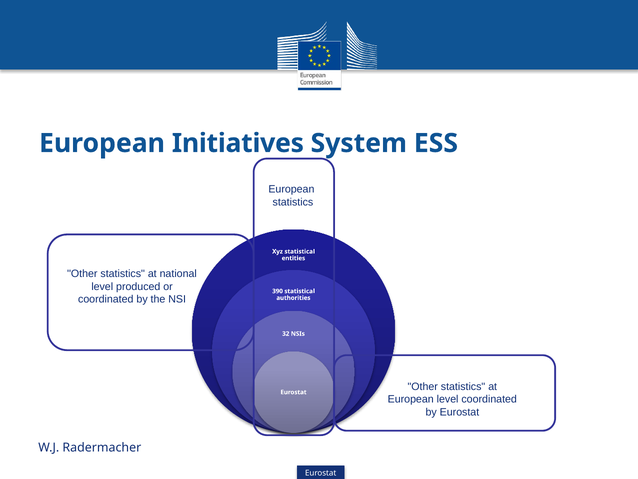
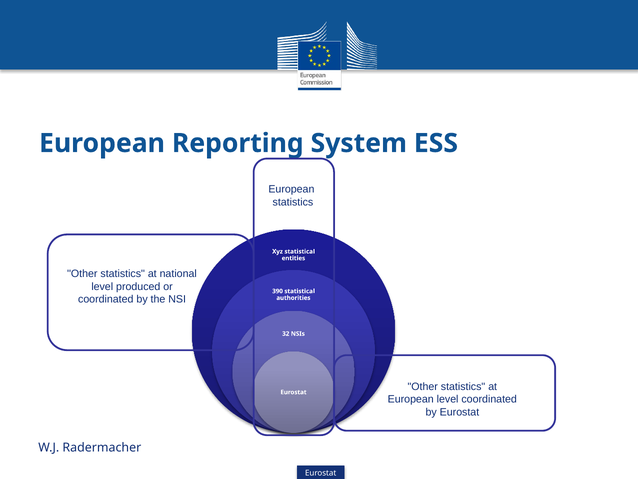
Initiatives: Initiatives -> Reporting
